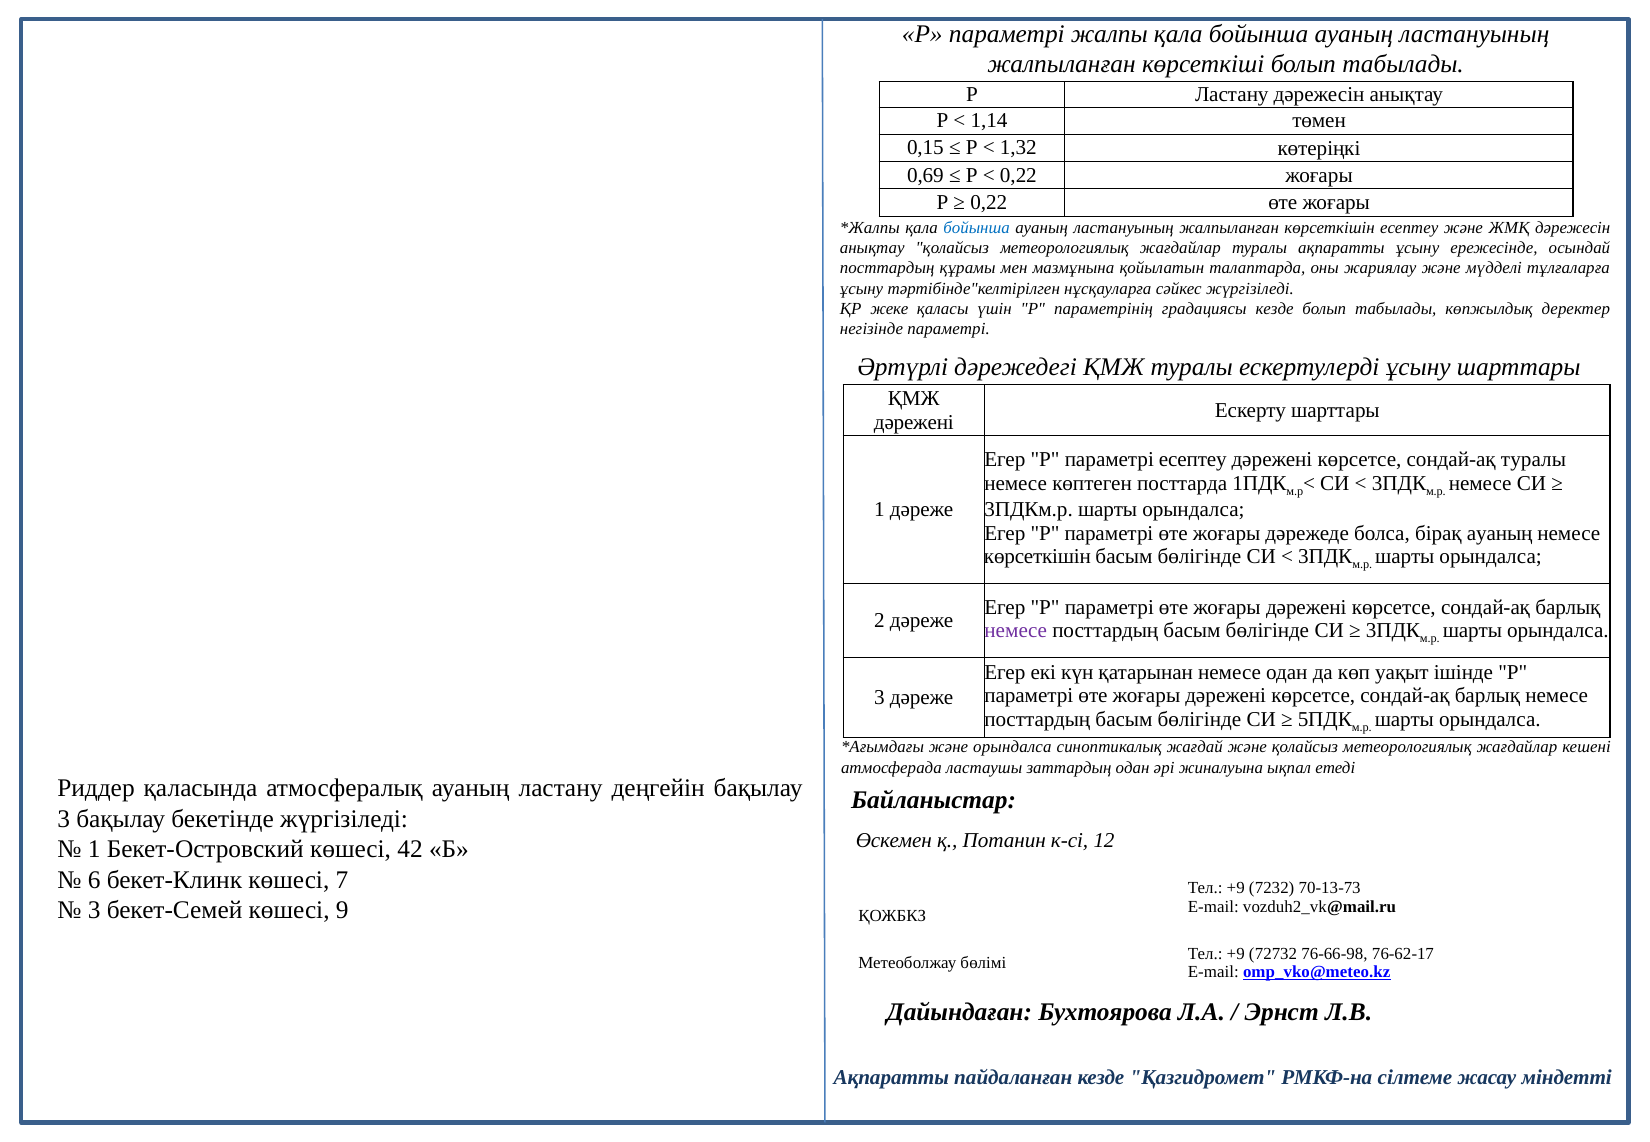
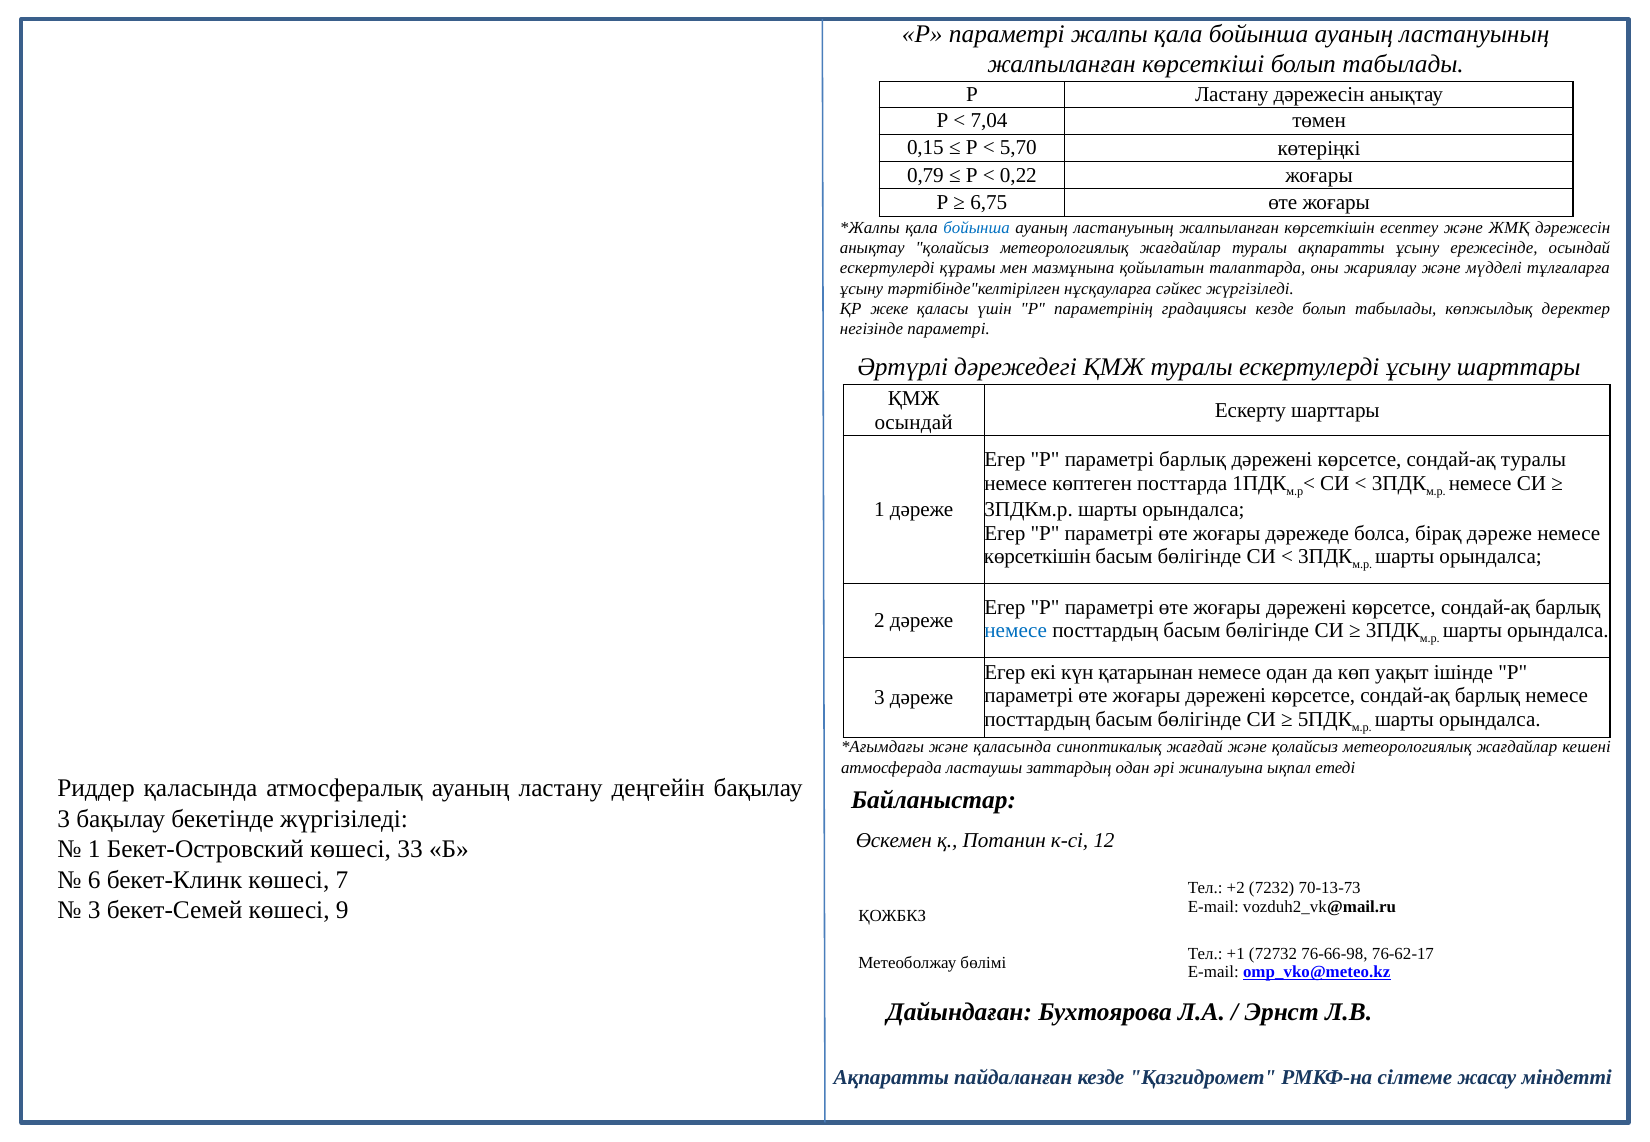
1,14: 1,14 -> 7,04
1,32: 1,32 -> 5,70
0,69: 0,69 -> 0,79
0,22 at (989, 202): 0,22 -> 6,75
посттардың at (887, 268): посттардың -> ескертулерді
дәрежені at (914, 422): дәрежені -> осындай
параметрі есептеу: есептеу -> барлық
бірақ ауаның: ауаның -> дәреже
немесе at (1016, 631) colour: purple -> blue
және орындалса: орындалса -> қаласында
42: 42 -> 33
+9 at (1236, 888): +9 -> +2
+9 at (1236, 954): +9 -> +1
